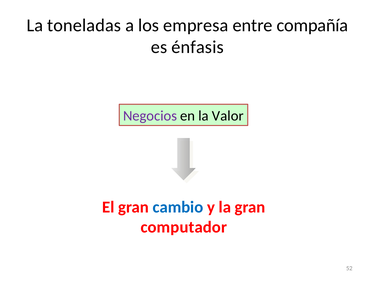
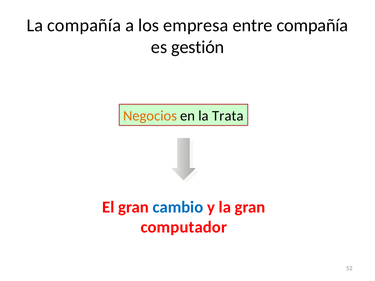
La toneladas: toneladas -> compañía
énfasis: énfasis -> gestión
Negocios colour: purple -> orange
Valor: Valor -> Trata
